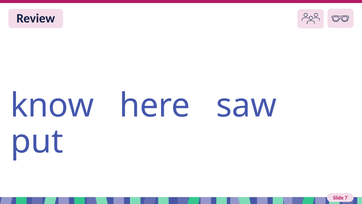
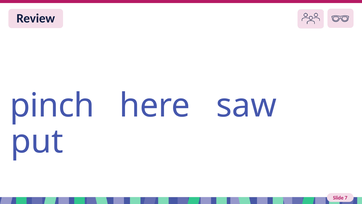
know: know -> pinch
